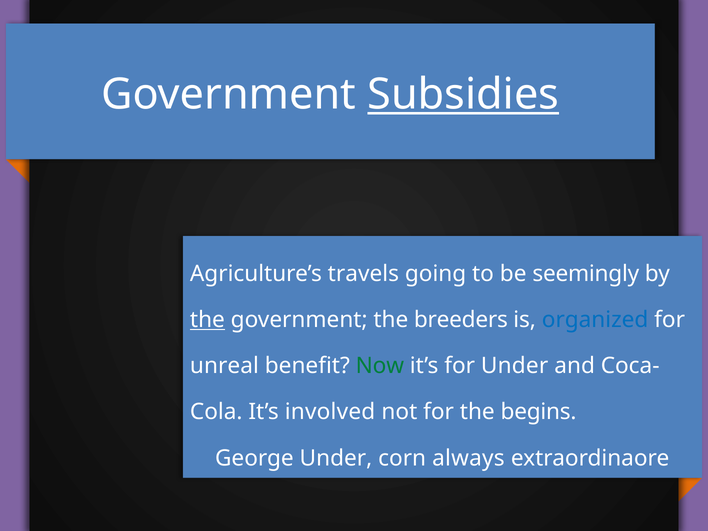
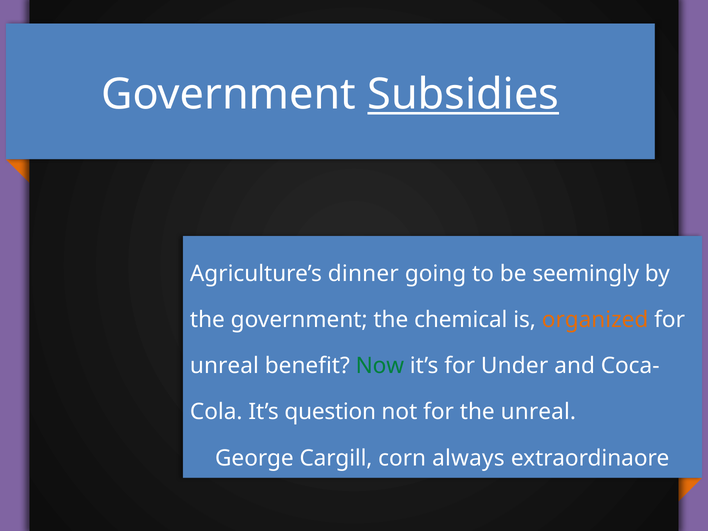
travels: travels -> dinner
the at (207, 320) underline: present -> none
breeders: breeders -> chemical
organized colour: blue -> orange
involved: involved -> question
the begins: begins -> unreal
George Under: Under -> Cargill
